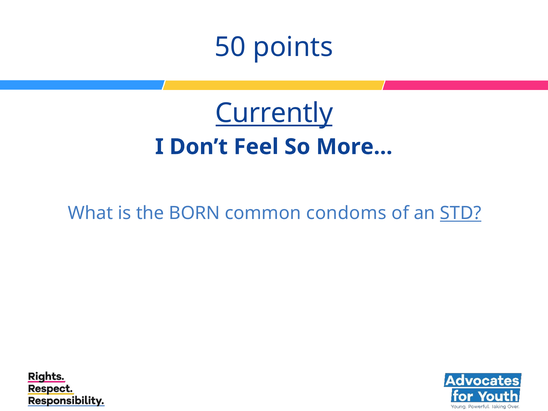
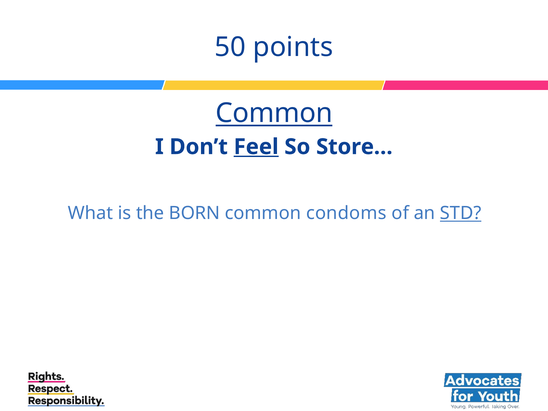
Currently at (274, 113): Currently -> Common
Feel underline: none -> present
More…: More… -> Store…
